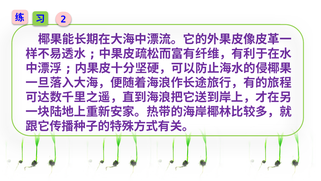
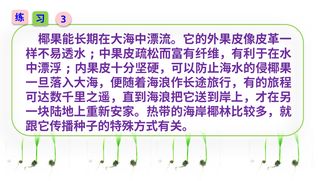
2: 2 -> 3
